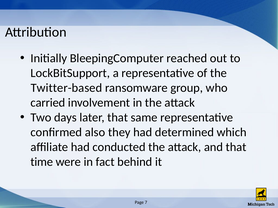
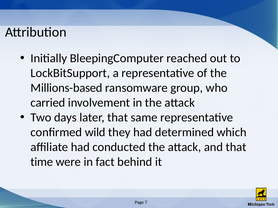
Twitter-based: Twitter-based -> Millions-based
also: also -> wild
